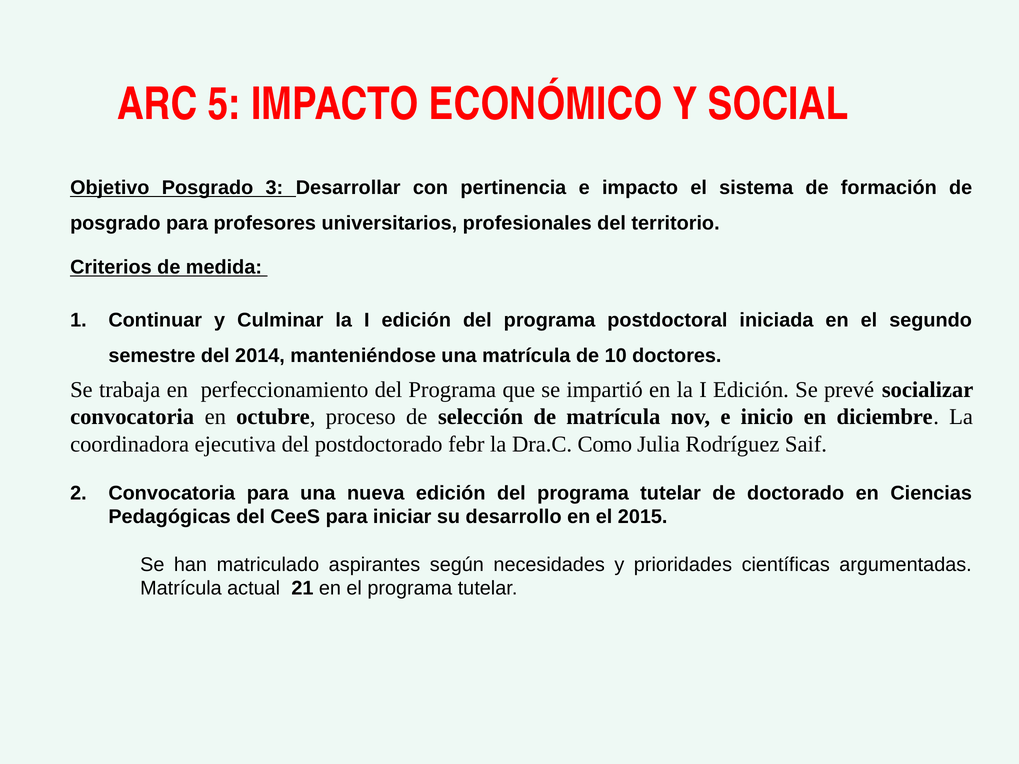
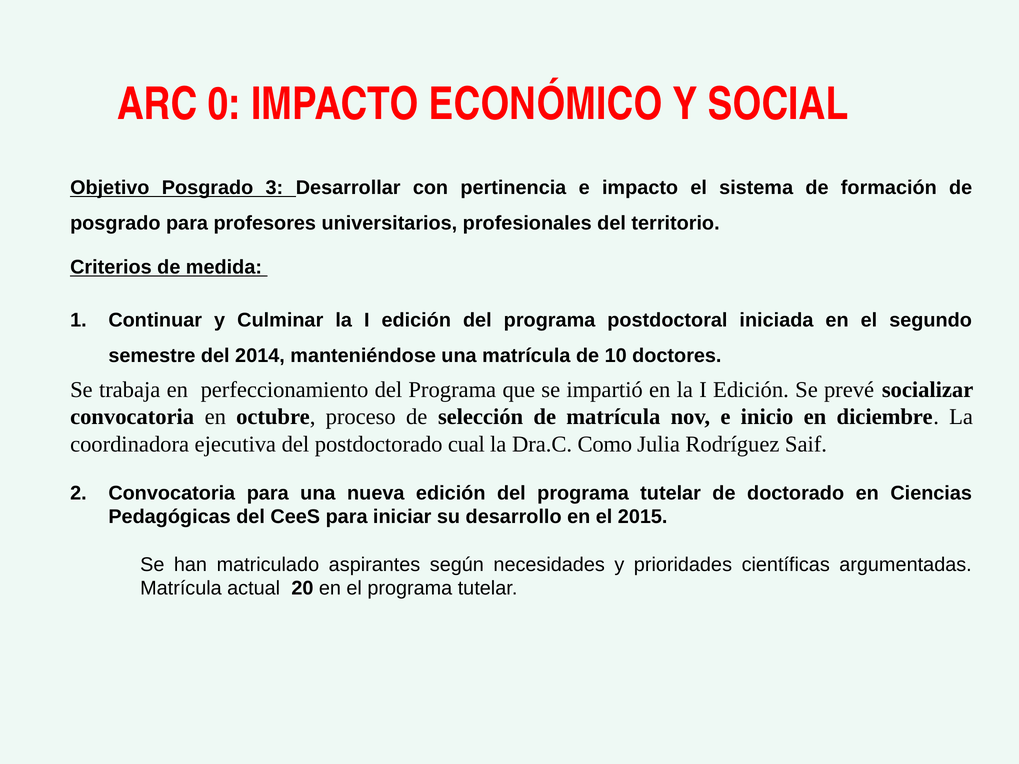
5: 5 -> 0
febr: febr -> cual
21: 21 -> 20
